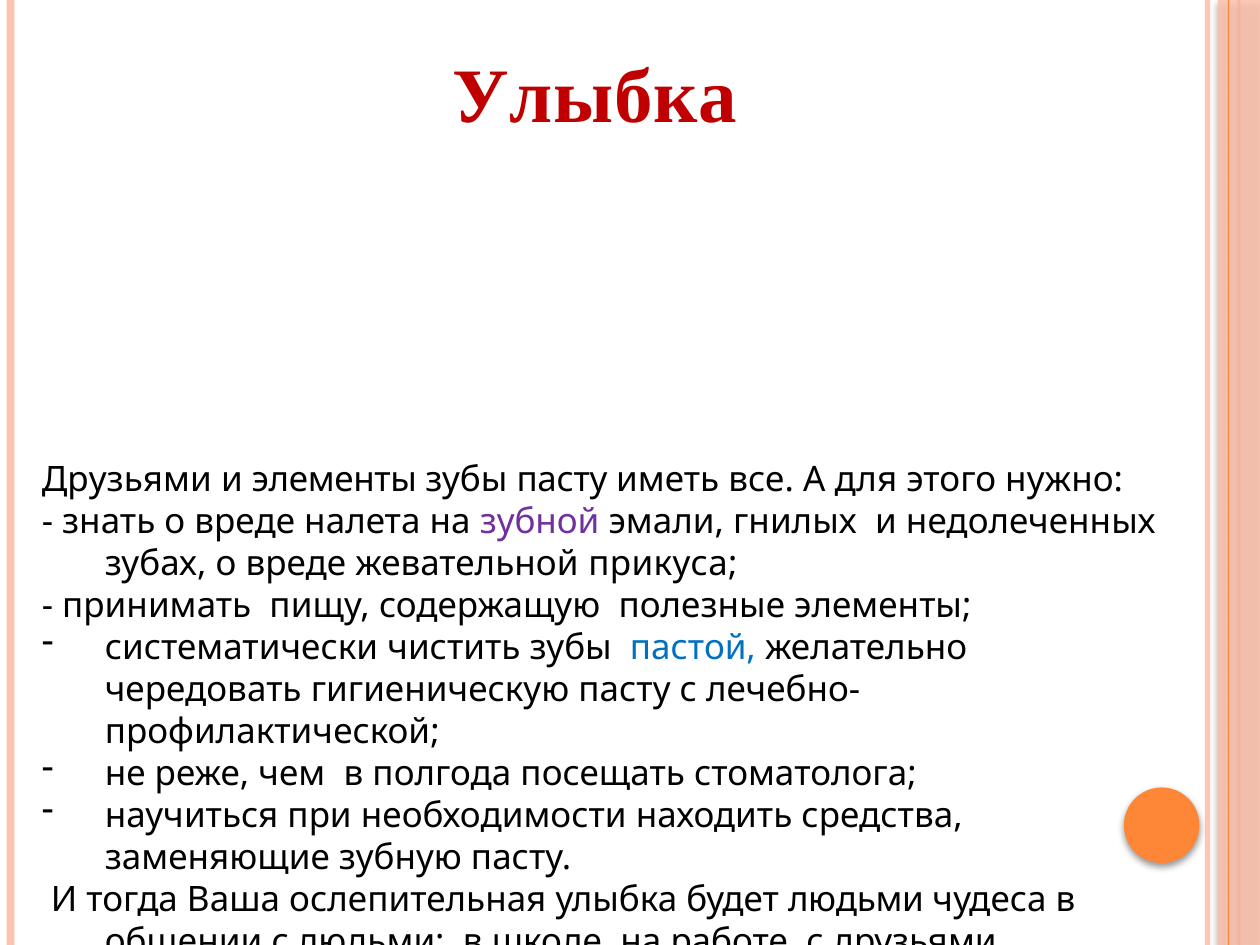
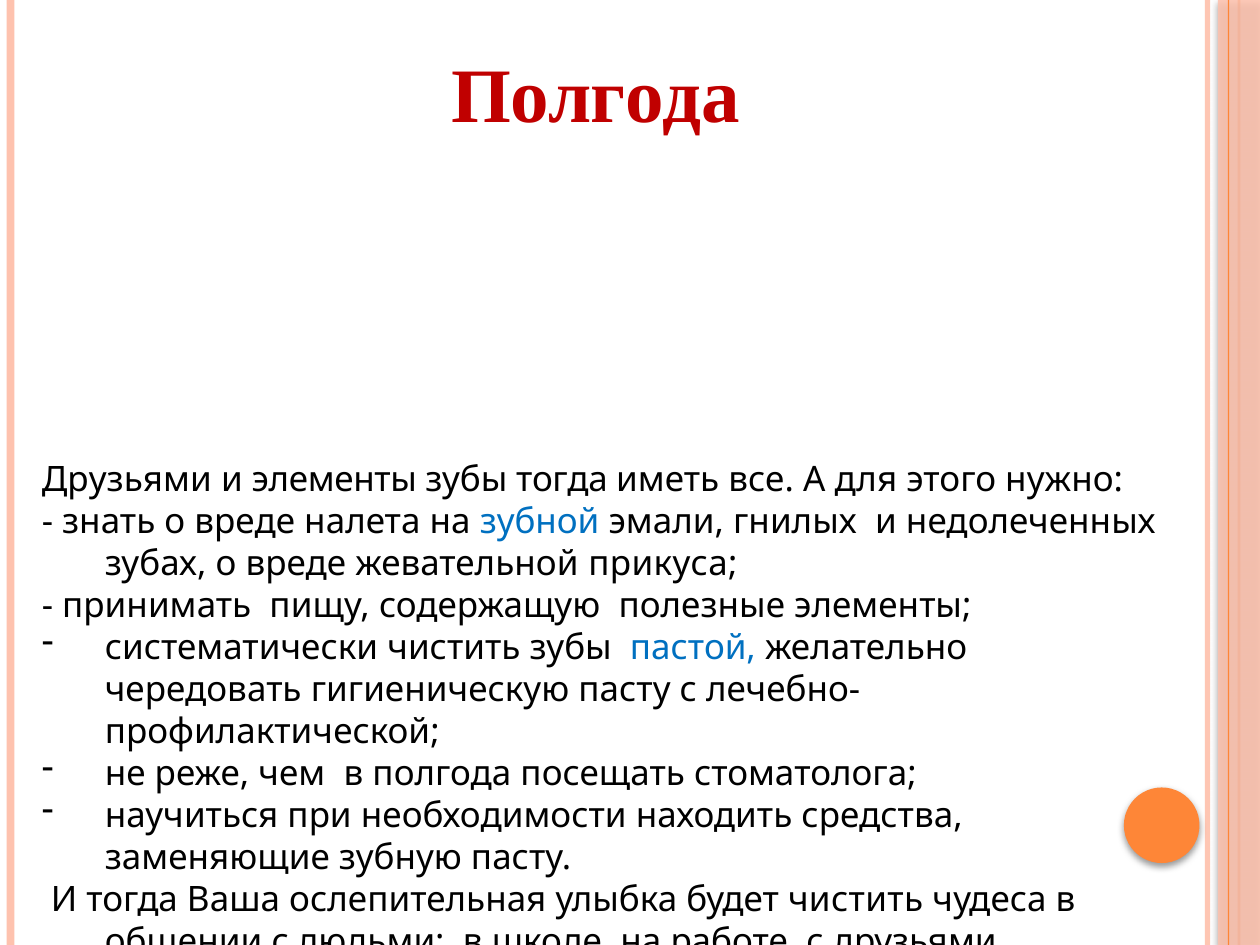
Улыбка at (595, 97): Улыбка -> Полгода
зубы пасту: пасту -> тогда
зубной colour: purple -> blue
будет людьми: людьми -> чистить
